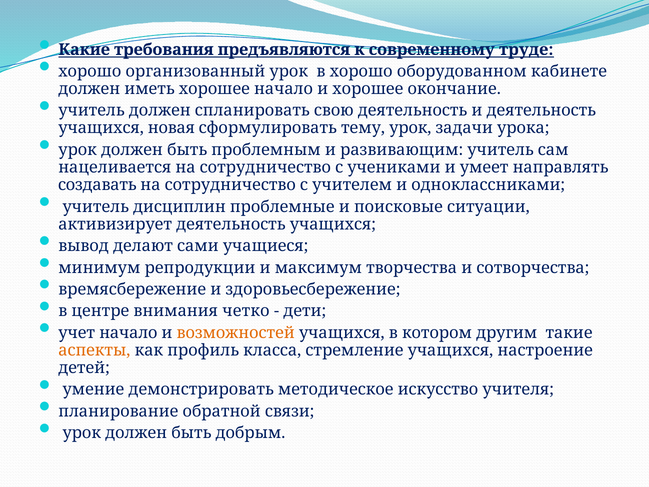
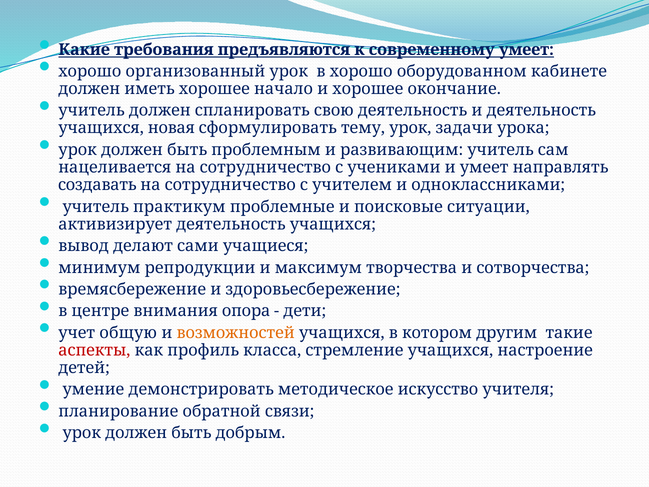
современному труде: труде -> умеет
дисциплин: дисциплин -> практикум
четко: четко -> опора
учет начало: начало -> общую
аспекты colour: orange -> red
